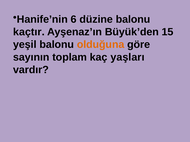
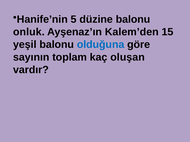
6: 6 -> 5
kaçtır: kaçtır -> onluk
Büyük’den: Büyük’den -> Kalem’den
olduğuna colour: orange -> blue
yaşları: yaşları -> oluşan
